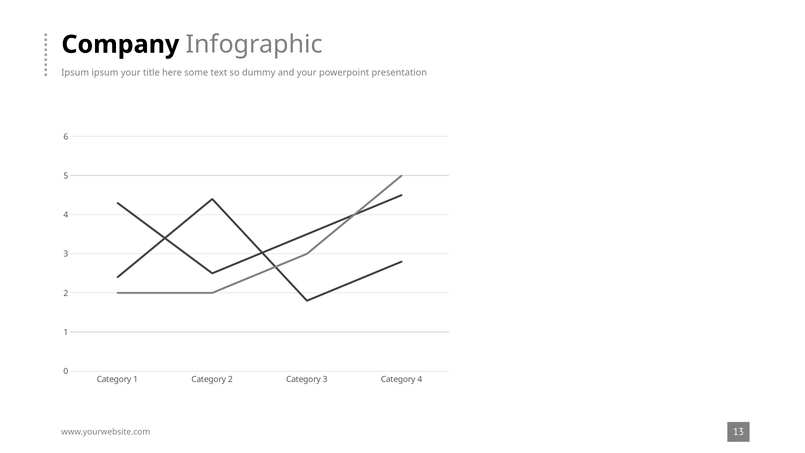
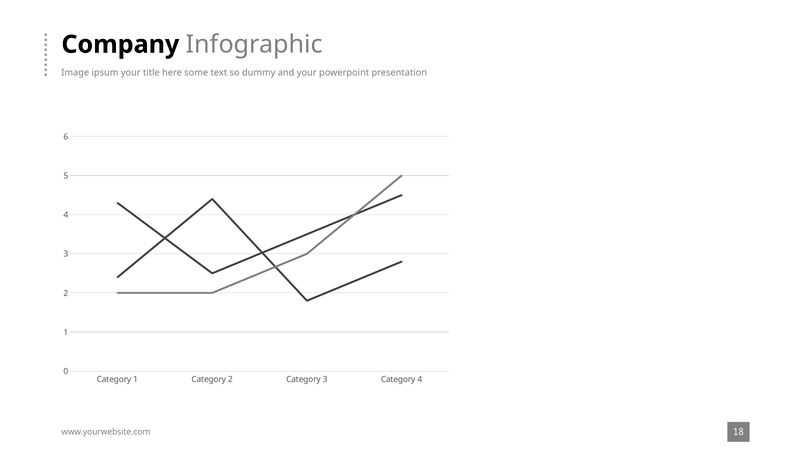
Ipsum at (75, 72): Ipsum -> Image
13: 13 -> 18
